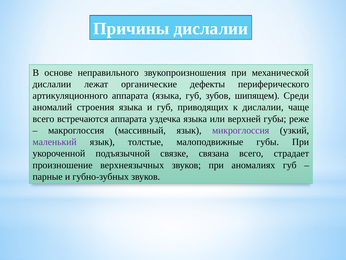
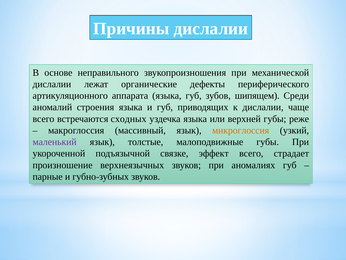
встречаются аппарата: аппарата -> сходных
микроглоссия colour: purple -> orange
связана: связана -> эффект
